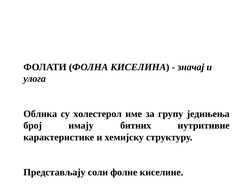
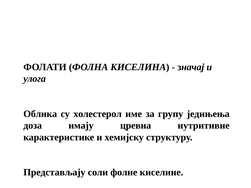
број: број -> доза
битних: битних -> цревна
